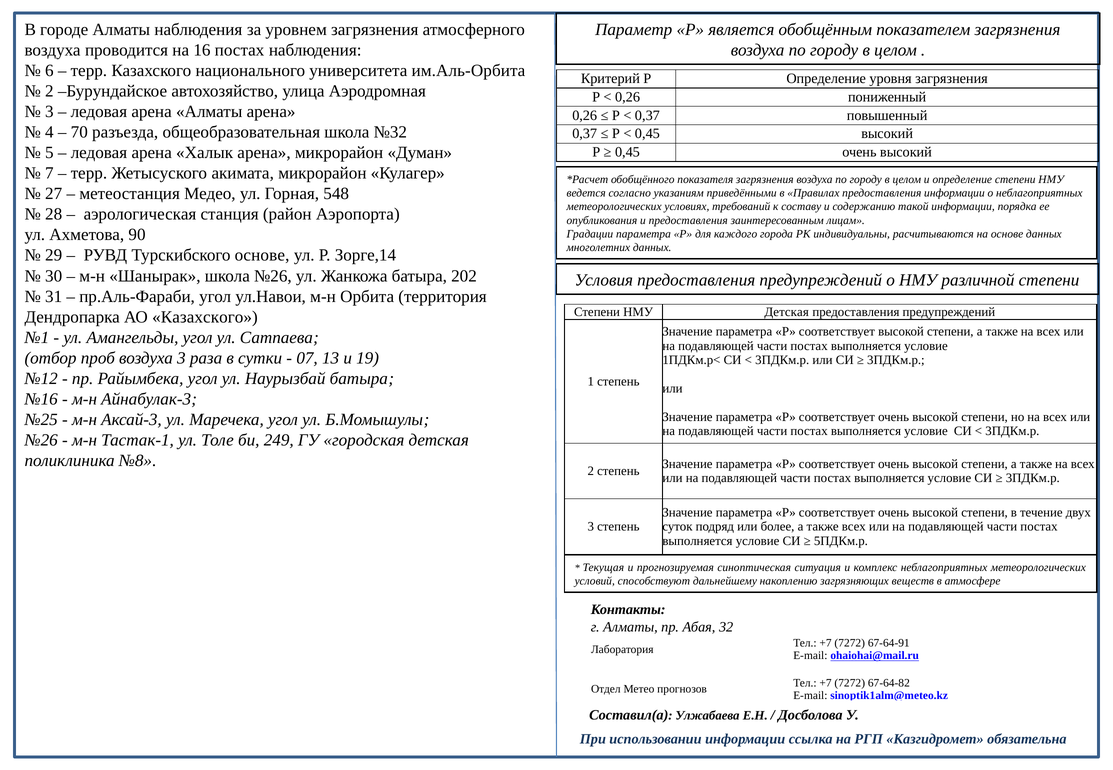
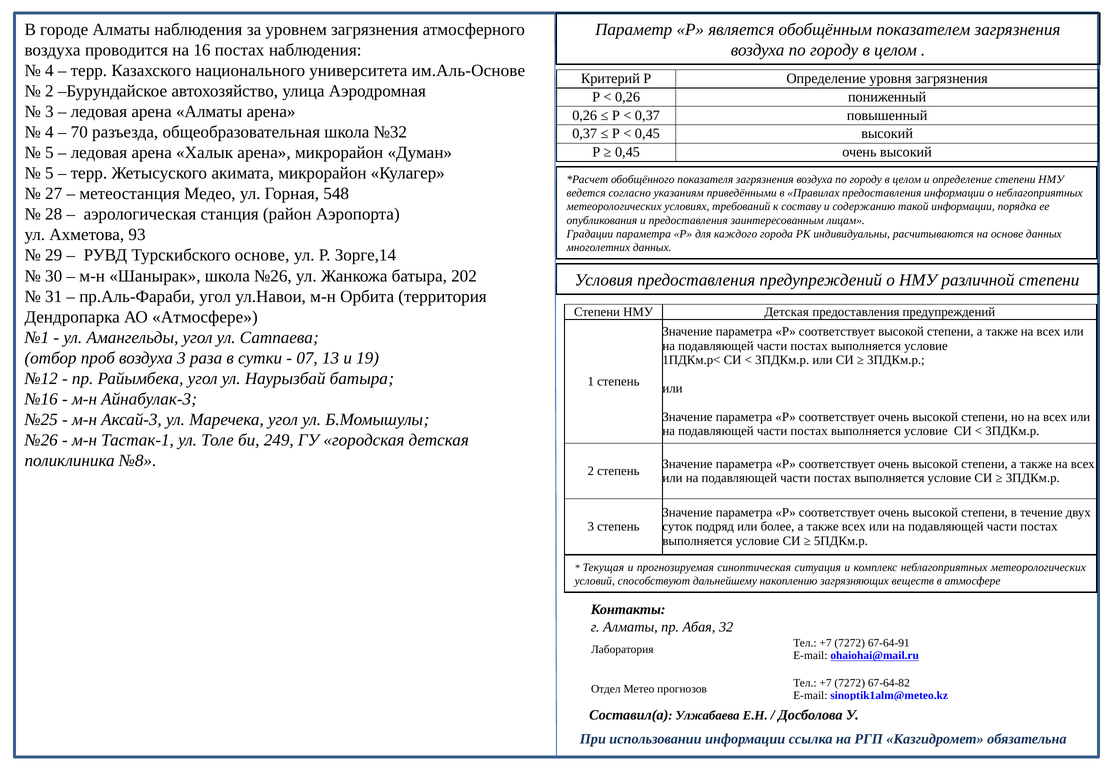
6 at (49, 71): 6 -> 4
им.Аль-Орбита: им.Аль-Орбита -> им.Аль-Основе
7 at (49, 173): 7 -> 5
90: 90 -> 93
АО Казахского: Казахского -> Атмосфере
